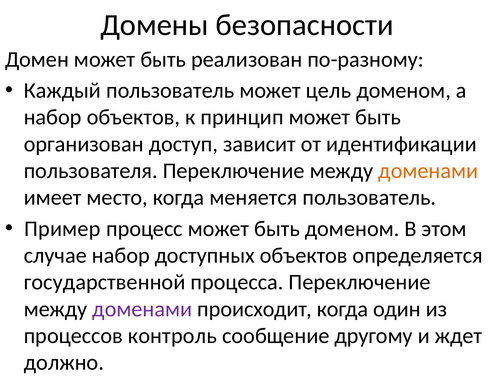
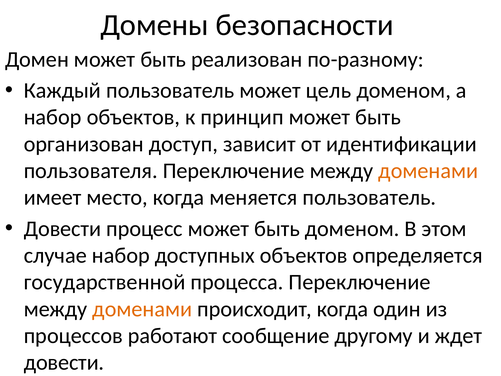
Пример at (62, 229): Пример -> Довести
доменами at (142, 309) colour: purple -> orange
контроль: контроль -> работают
должно at (64, 362): должно -> довести
